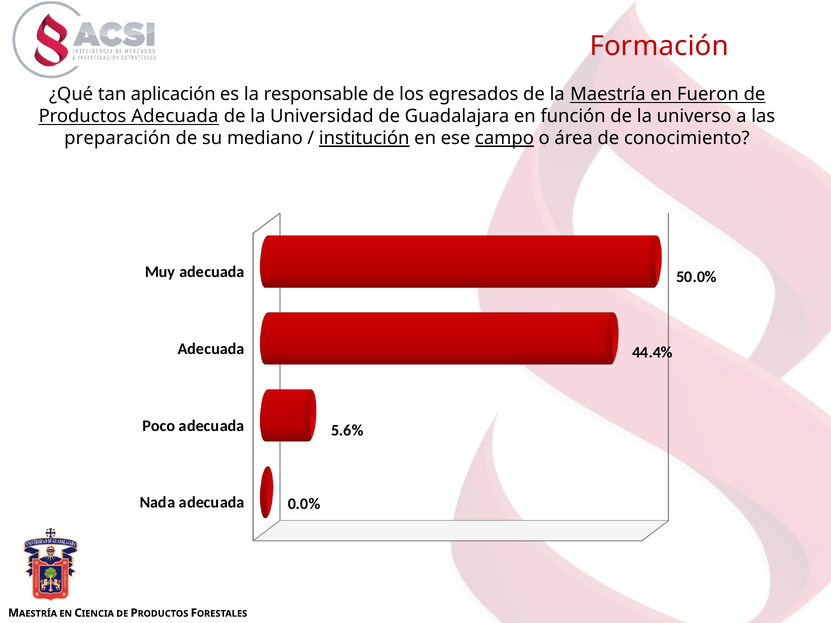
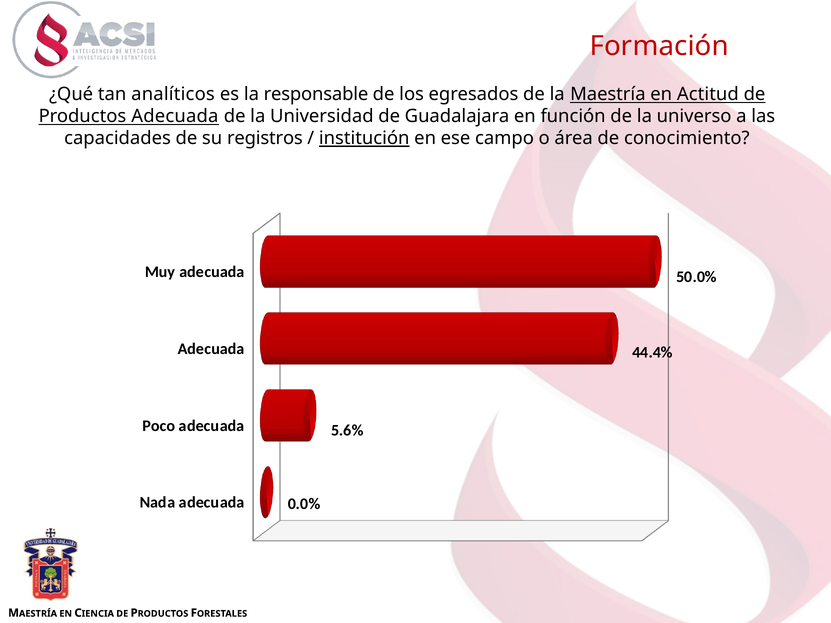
aplicación: aplicación -> analíticos
Fueron: Fueron -> Actitud
preparación: preparación -> capacidades
mediano: mediano -> registros
campo underline: present -> none
